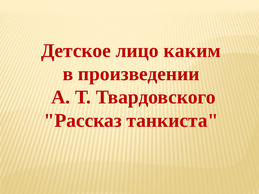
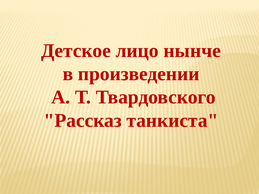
каким: каким -> нынче
